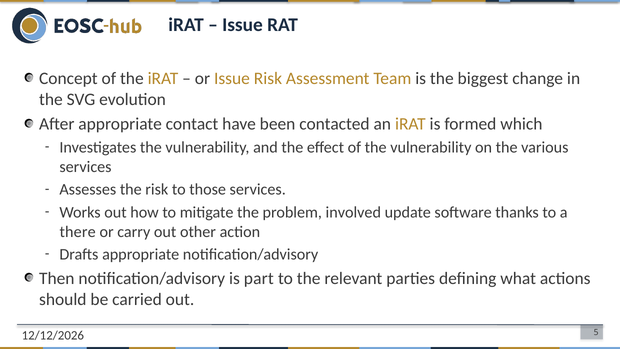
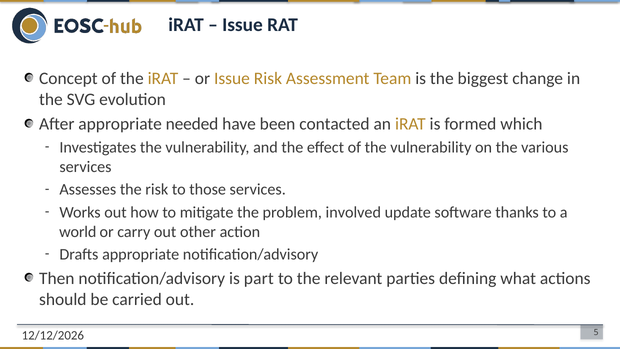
contact: contact -> needed
there: there -> world
